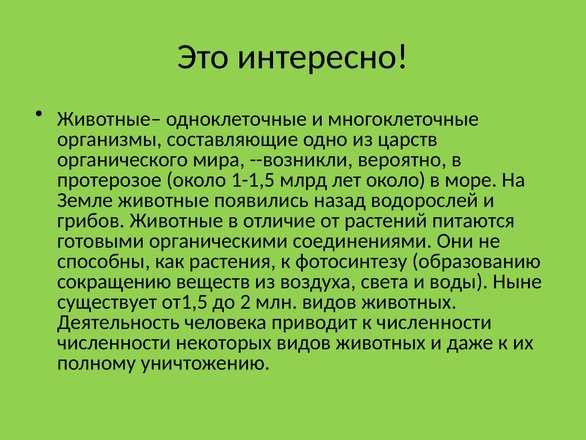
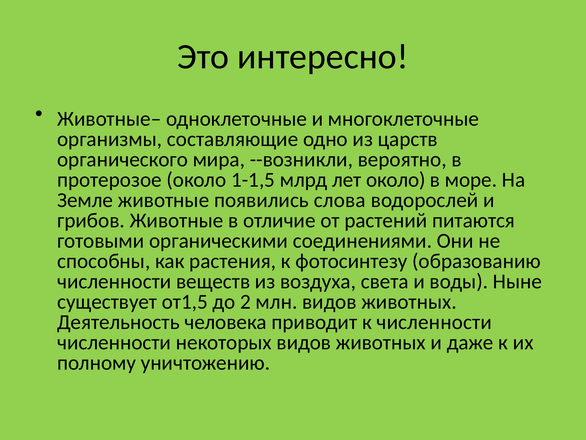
назад: назад -> слова
сокращению at (114, 281): сокращению -> численности
